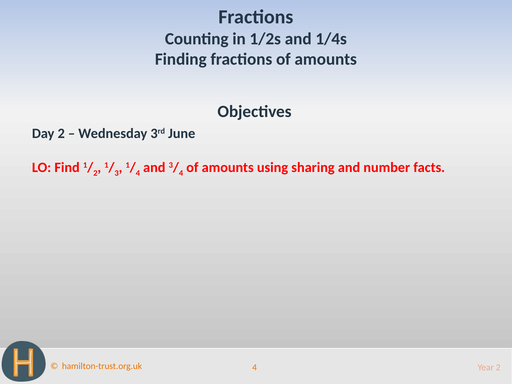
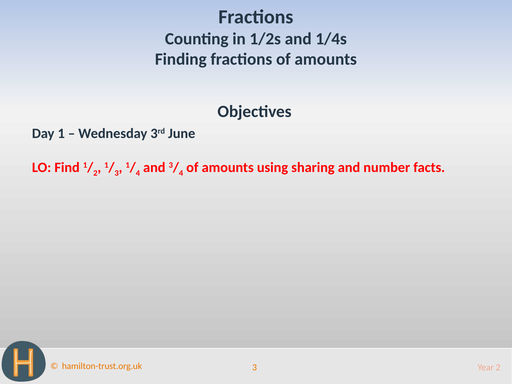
Day 2: 2 -> 1
4 at (255, 367): 4 -> 3
